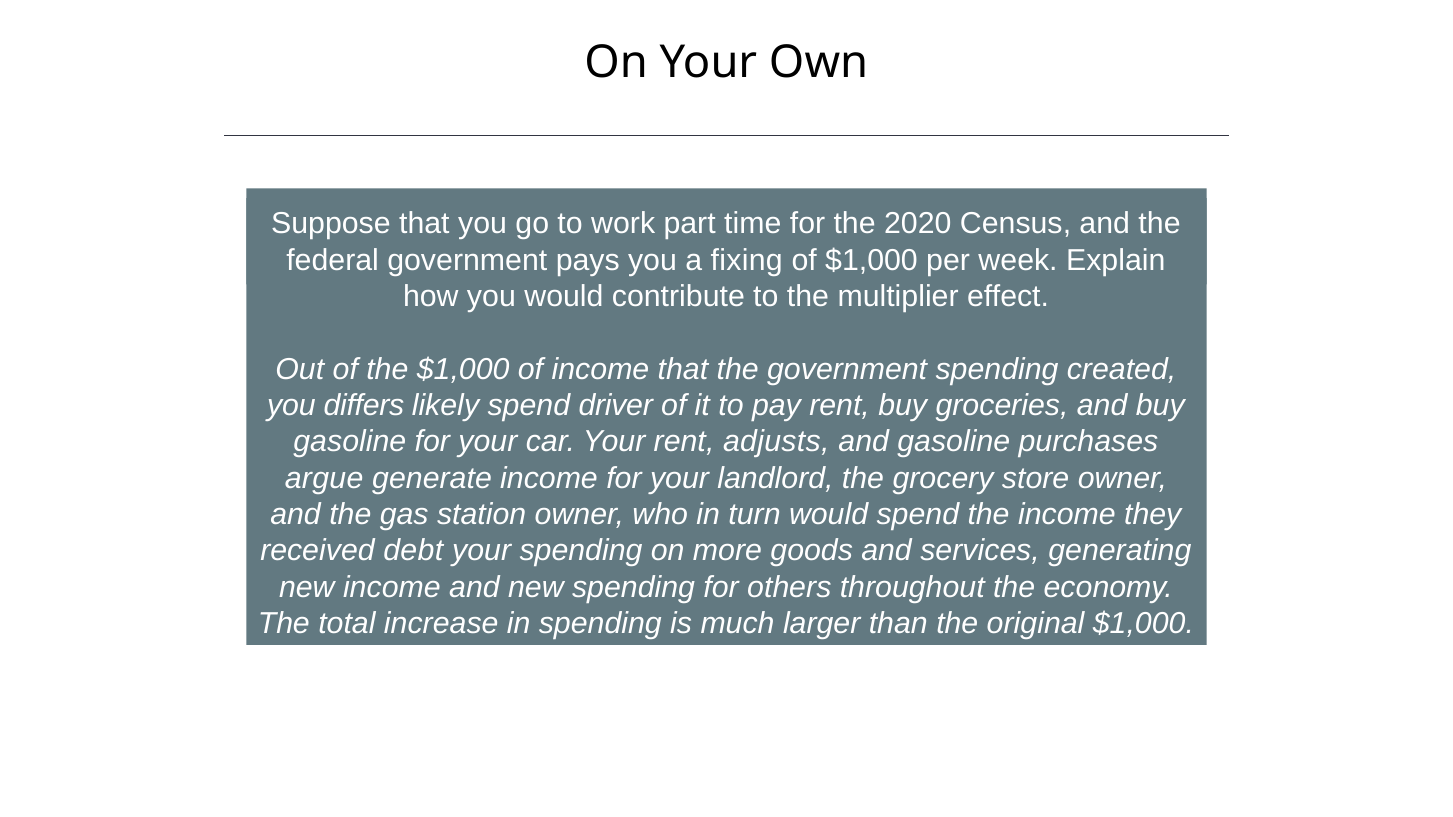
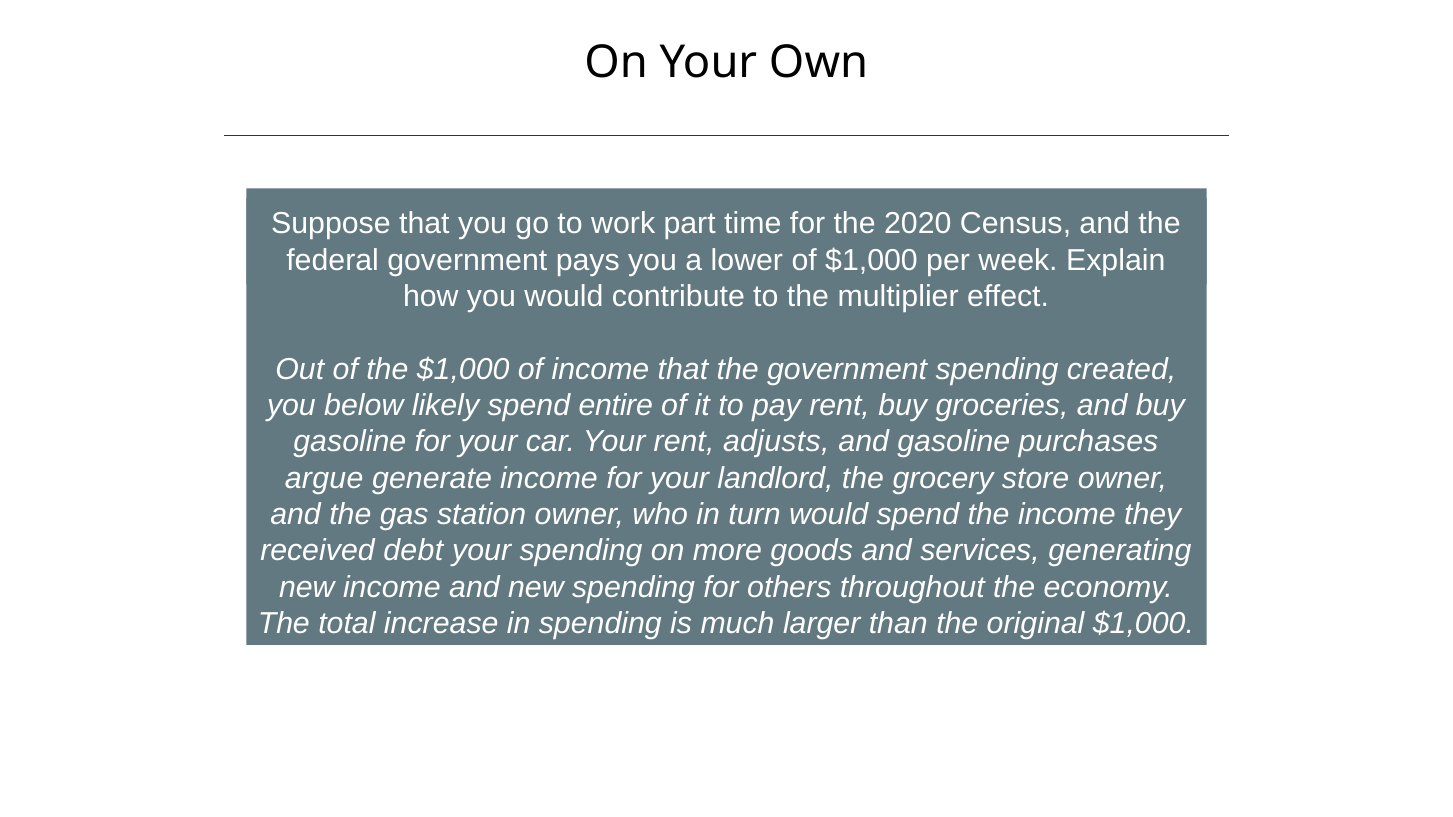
fixing: fixing -> lower
you differs: differs -> below
driver: driver -> entire
